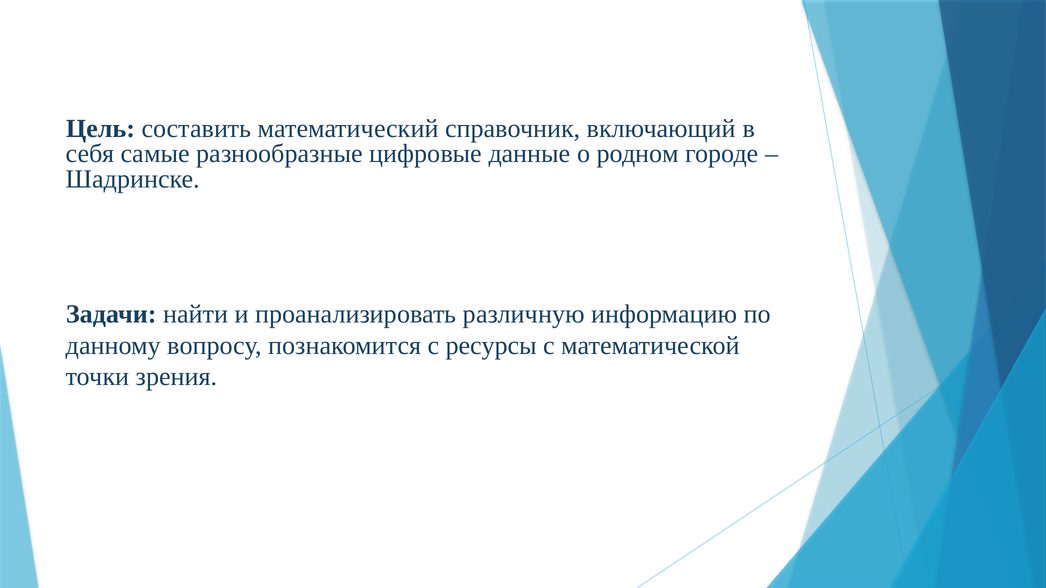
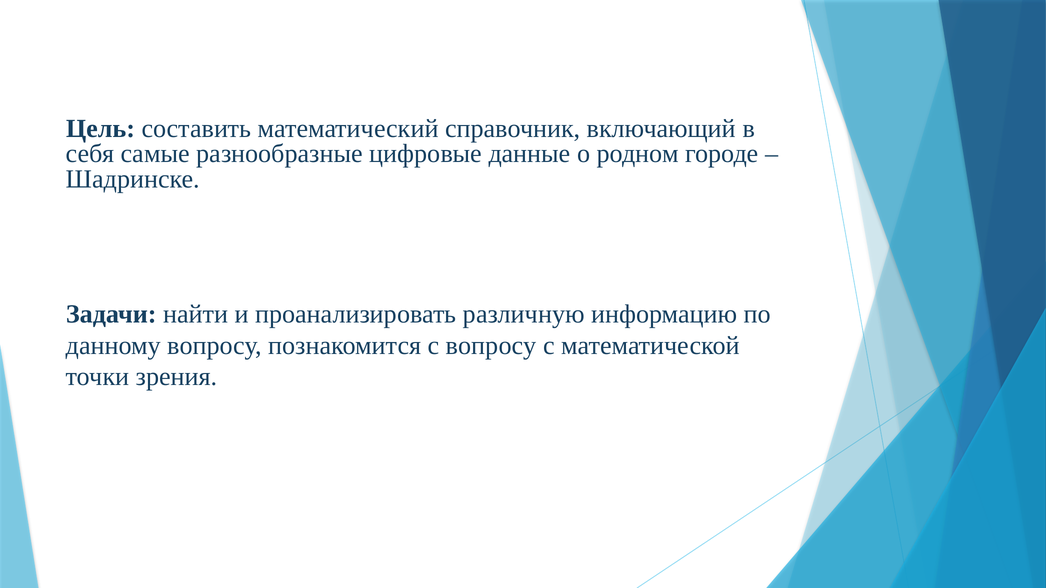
с ресурсы: ресурсы -> вопросу
